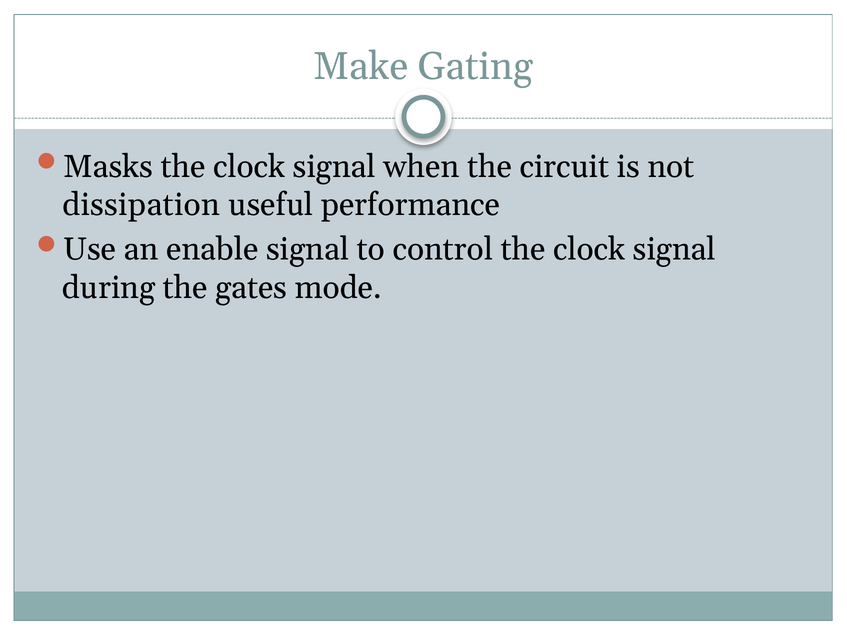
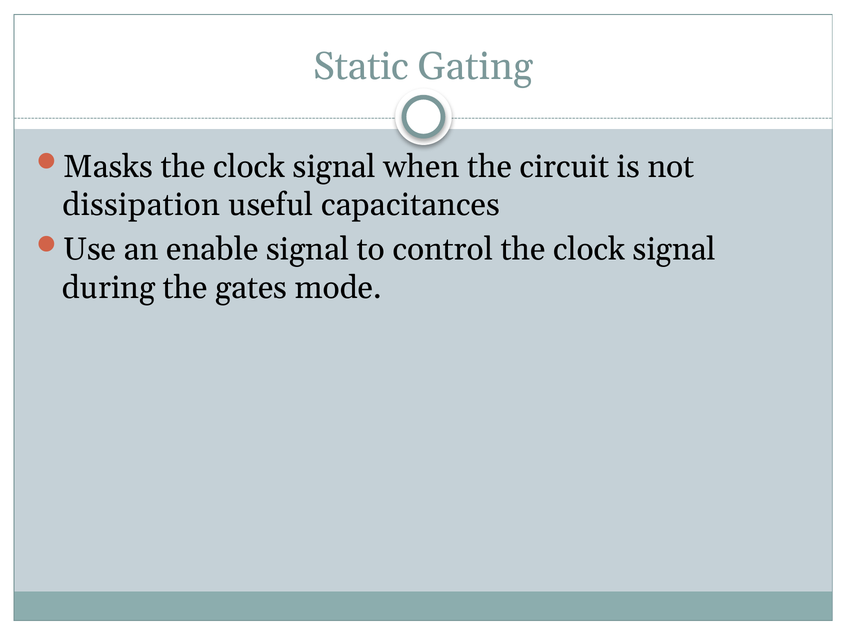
Make: Make -> Static
performance: performance -> capacitances
